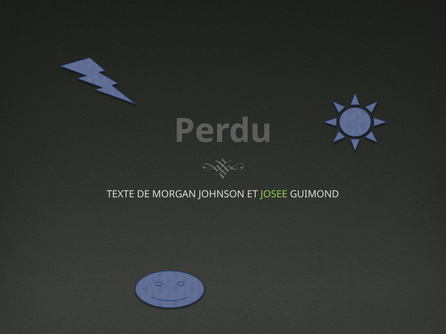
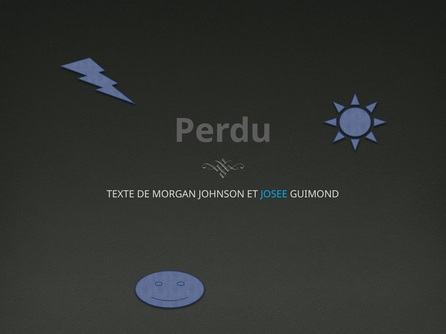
JOSEE colour: light green -> light blue
